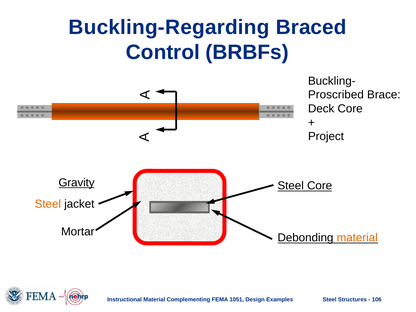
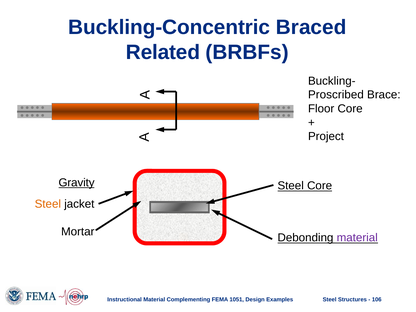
Buckling-Regarding: Buckling-Regarding -> Buckling-Concentric
Control: Control -> Related
Deck: Deck -> Floor
material at (357, 238) colour: orange -> purple
